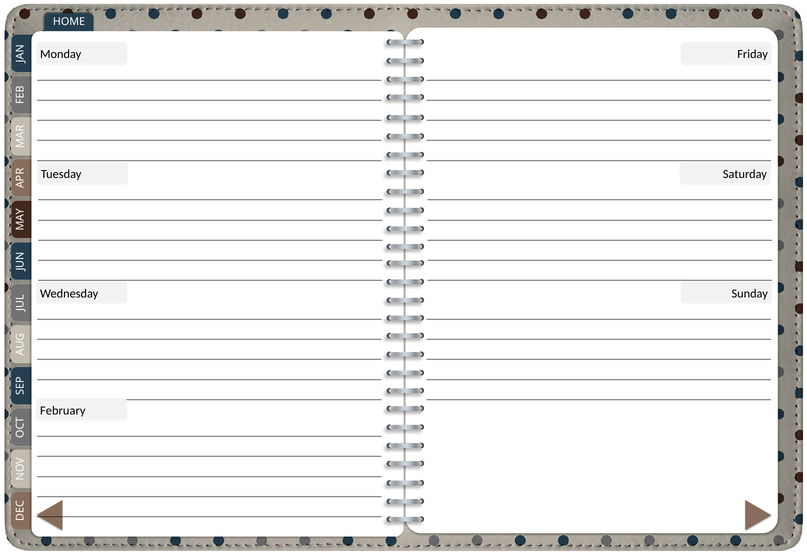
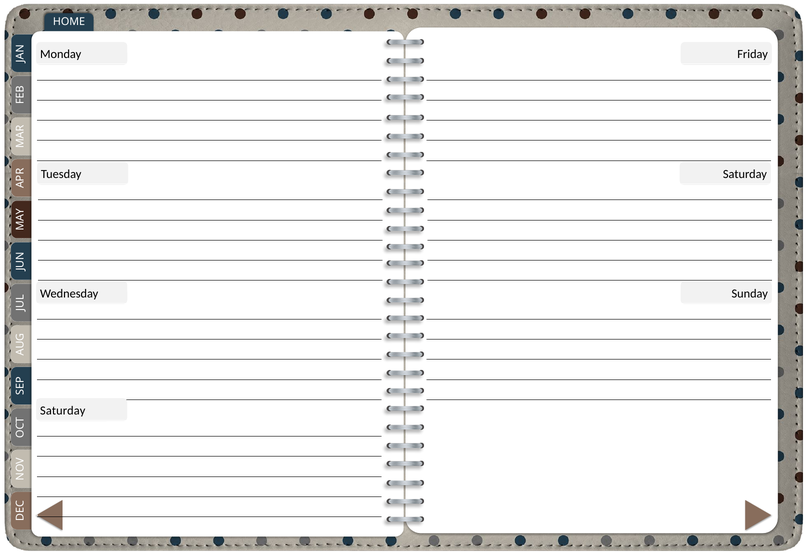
February at (63, 410): February -> Saturday
